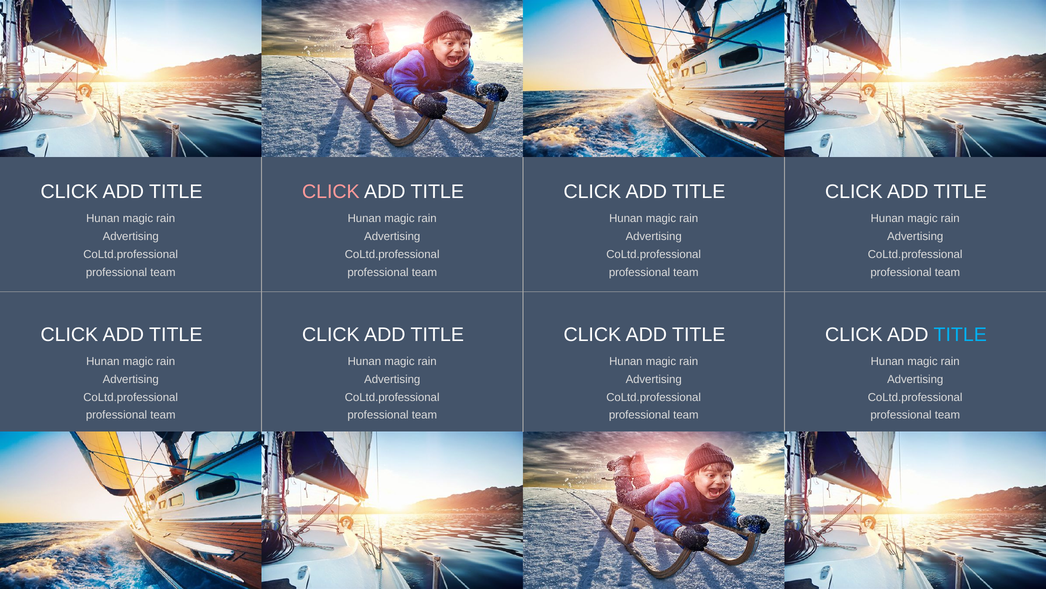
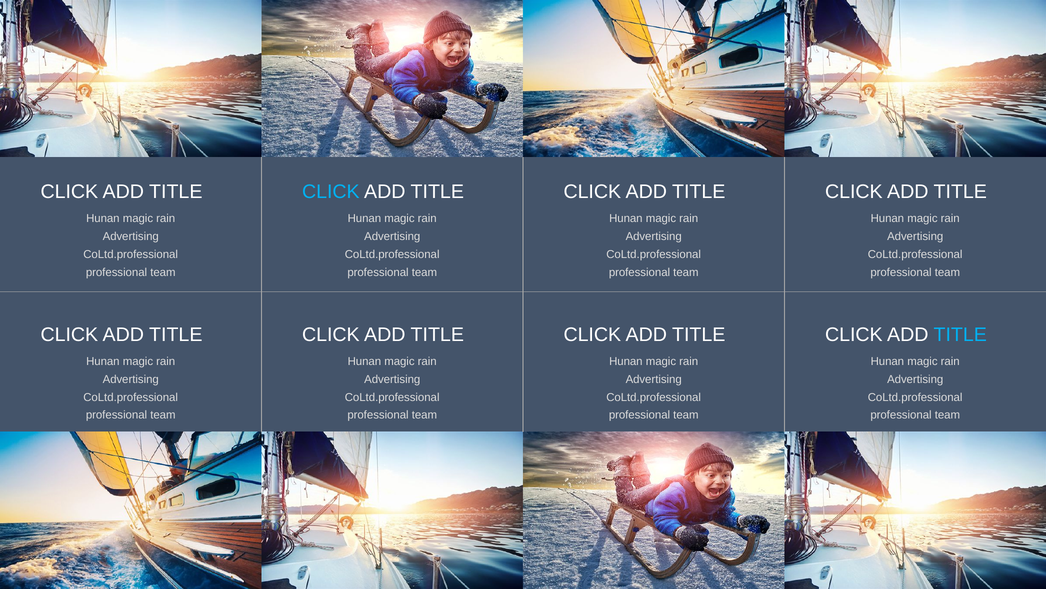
CLICK at (331, 191) colour: pink -> light blue
